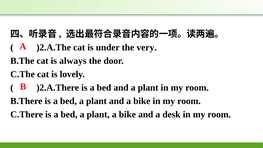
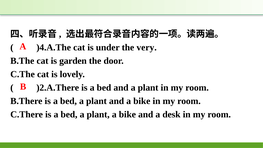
)2.A.The: )2.A.The -> )4.A.The
always: always -> garden
